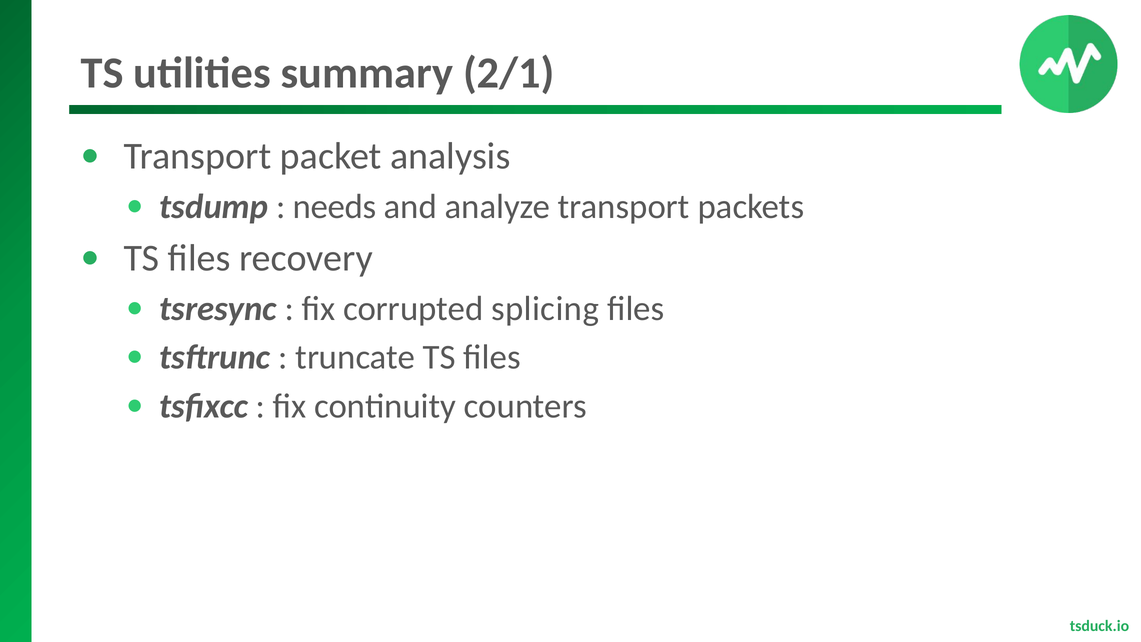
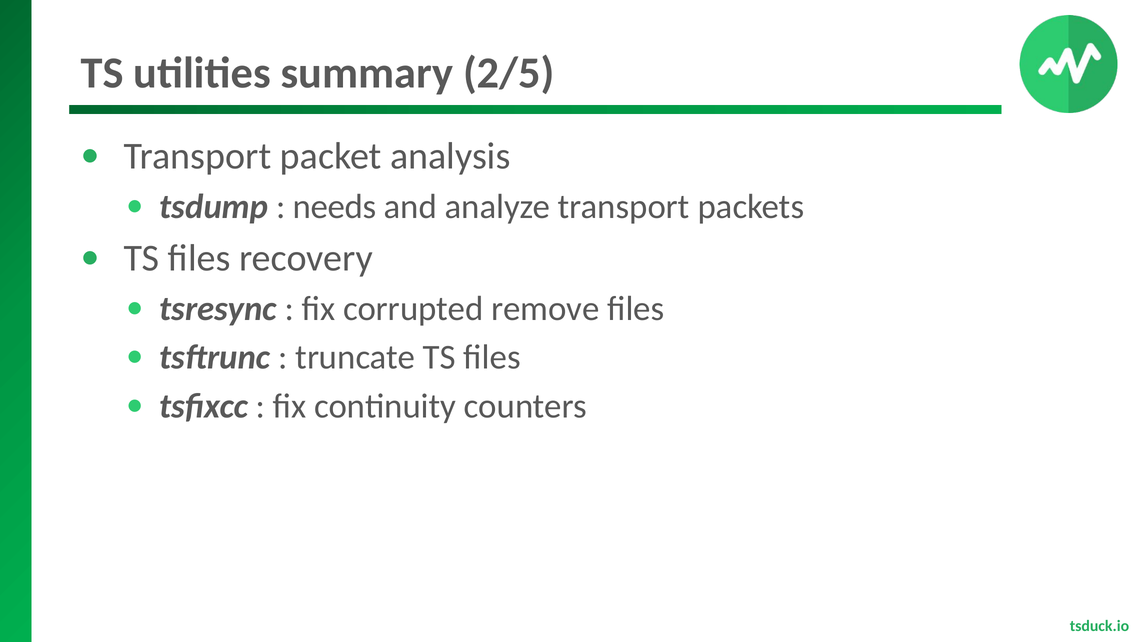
2/1: 2/1 -> 2/5
splicing: splicing -> remove
